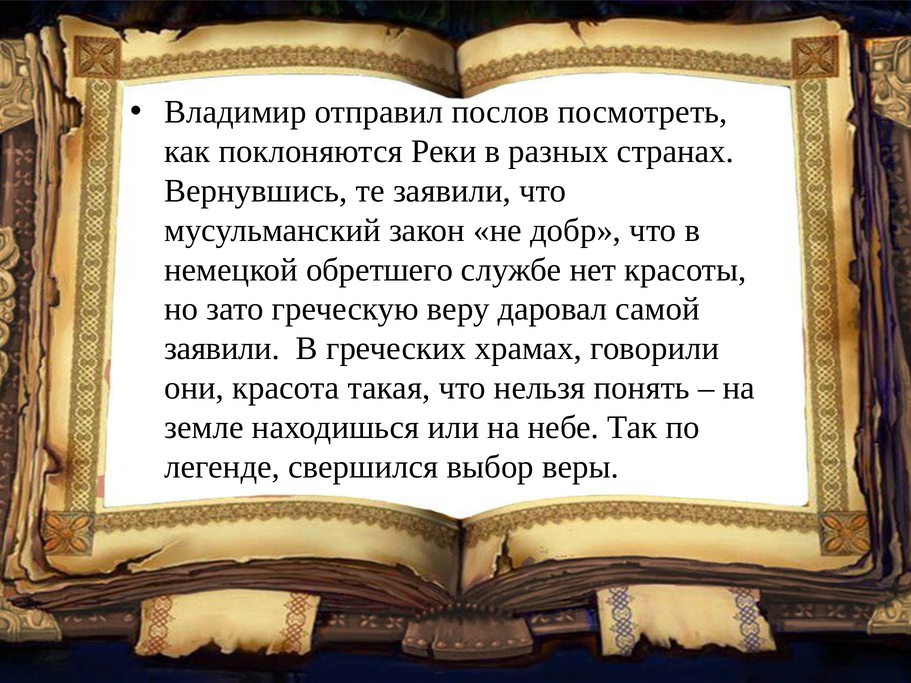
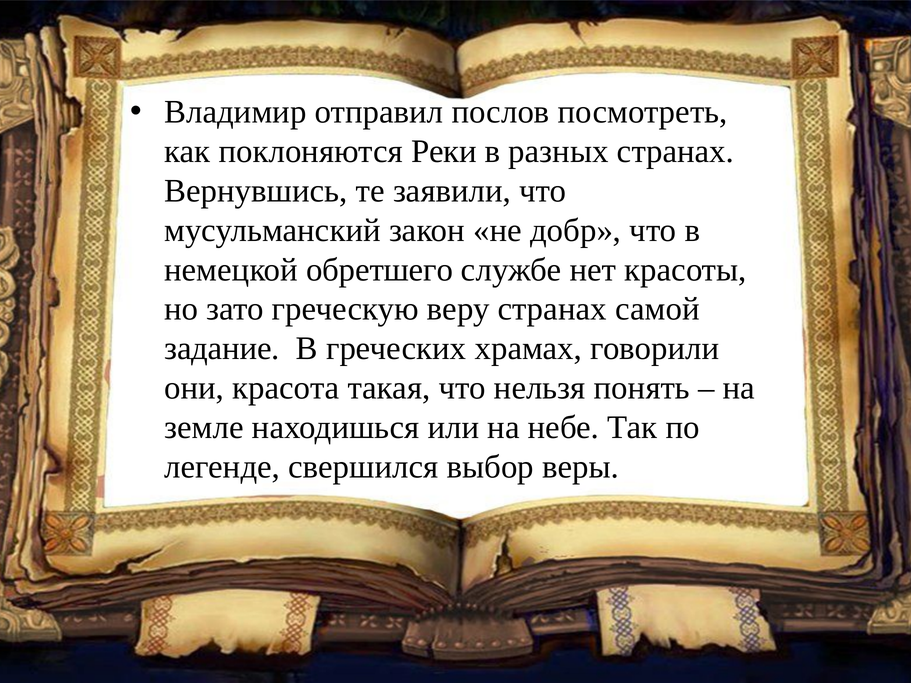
веру даровал: даровал -> странах
заявили at (222, 349): заявили -> задание
